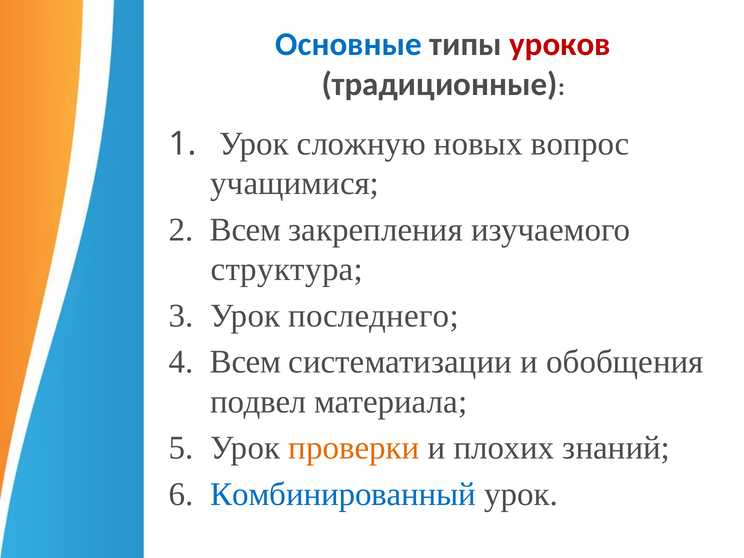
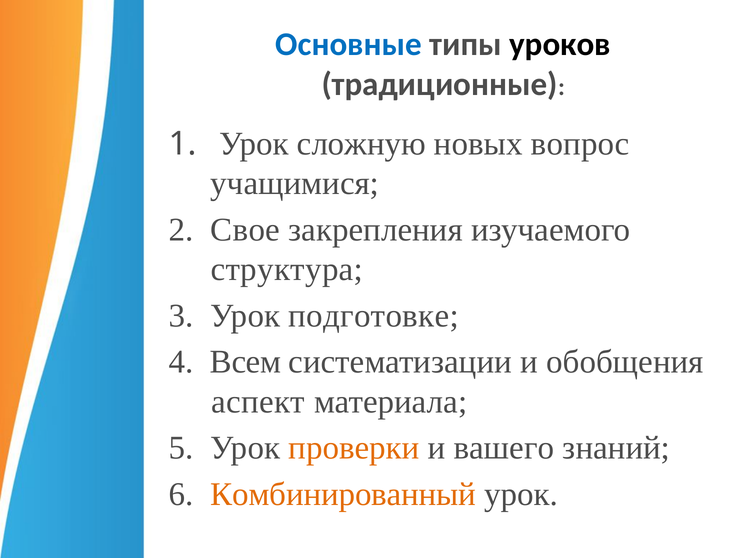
уроков colour: red -> black
Всем at (245, 230): Всем -> Свое
последнего: последнего -> подготовке
подвел: подвел -> аспект
плохих: плохих -> вашего
Комбинированный colour: blue -> orange
